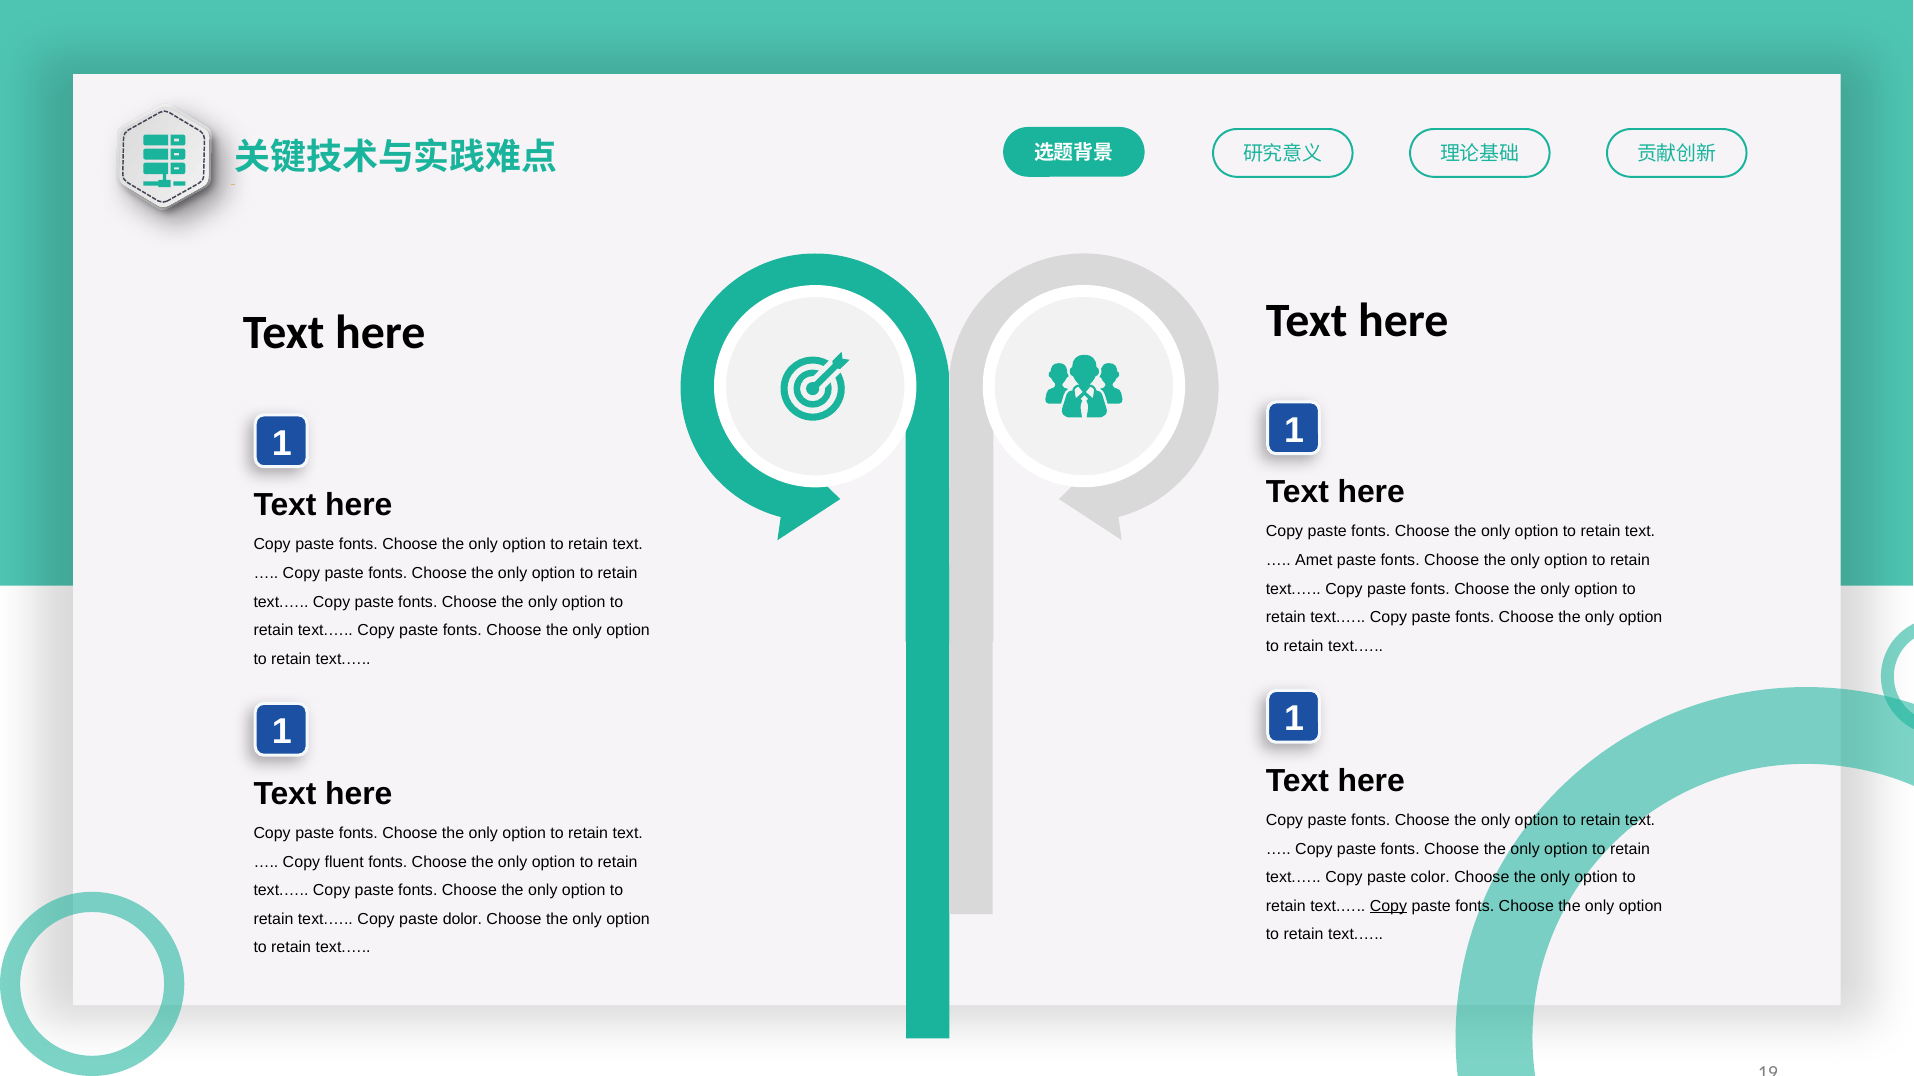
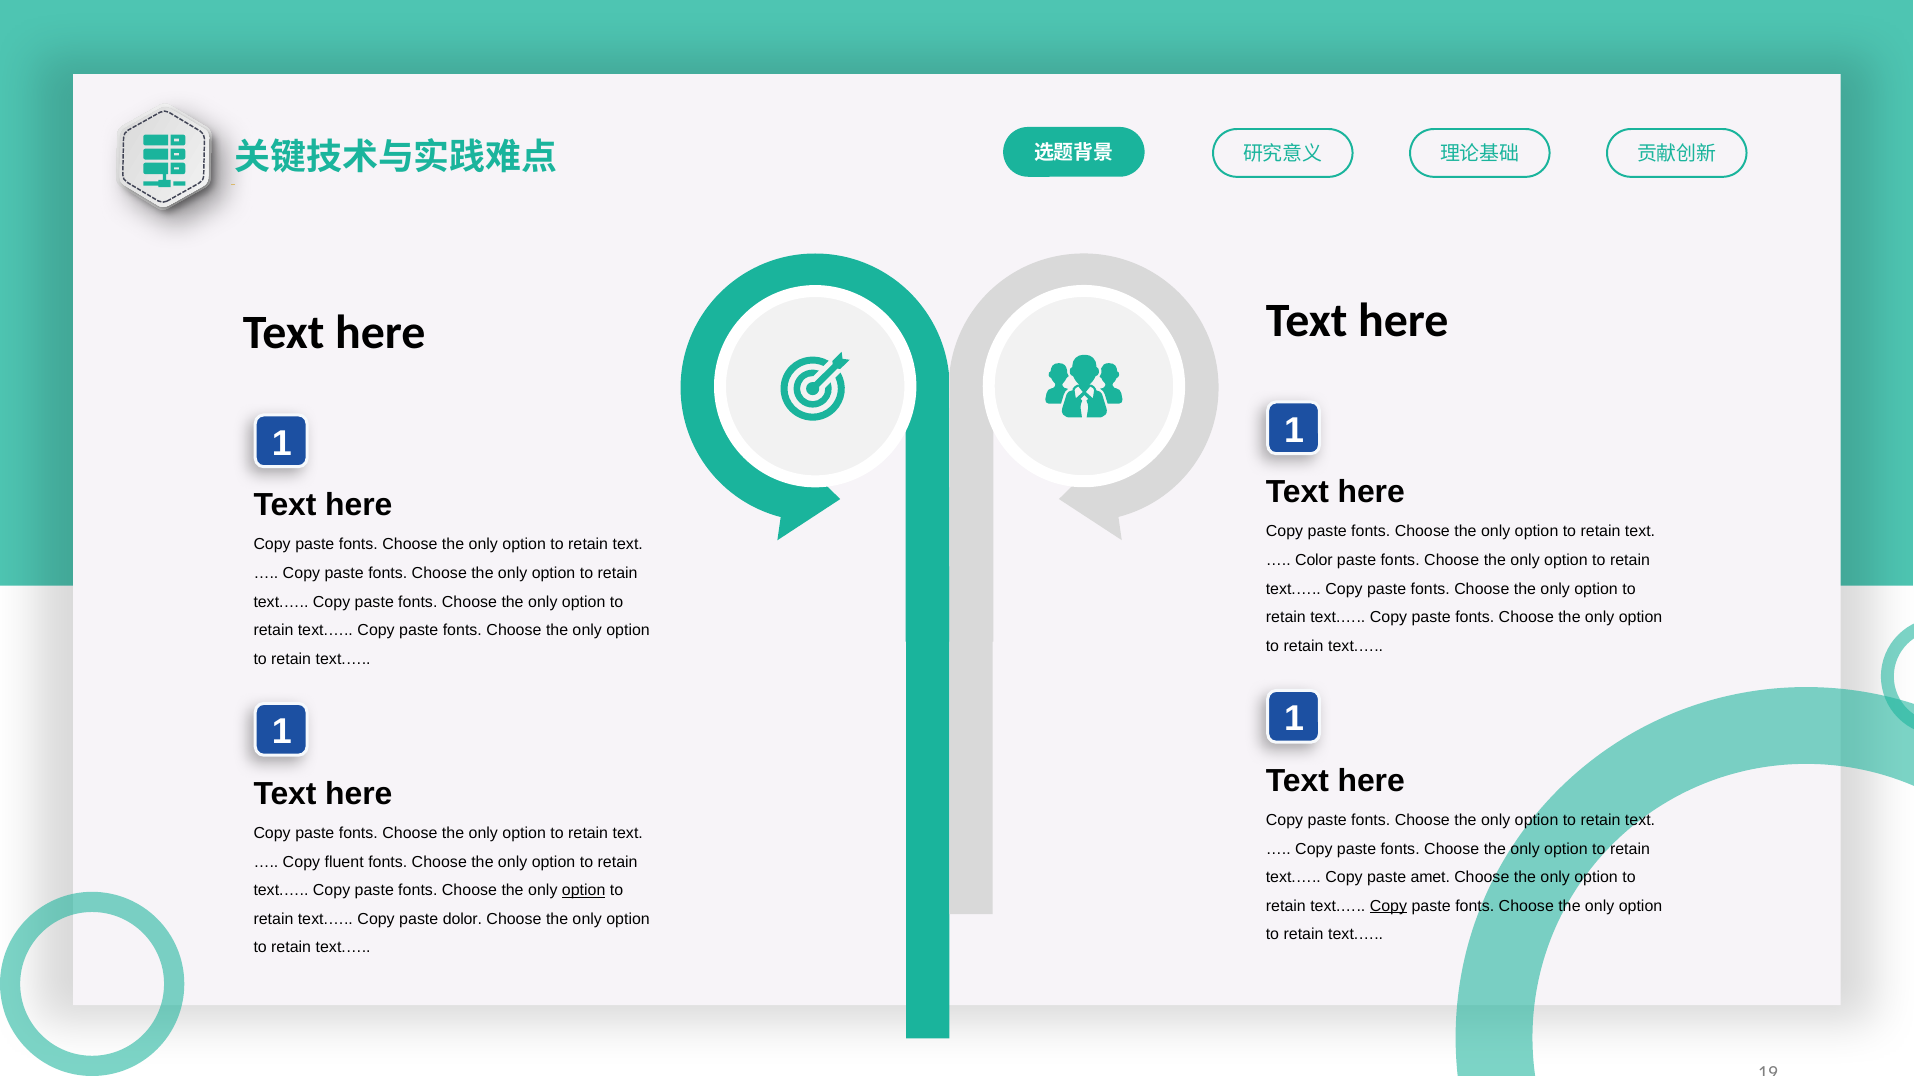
Amet: Amet -> Color
color: color -> amet
option at (584, 891) underline: none -> present
